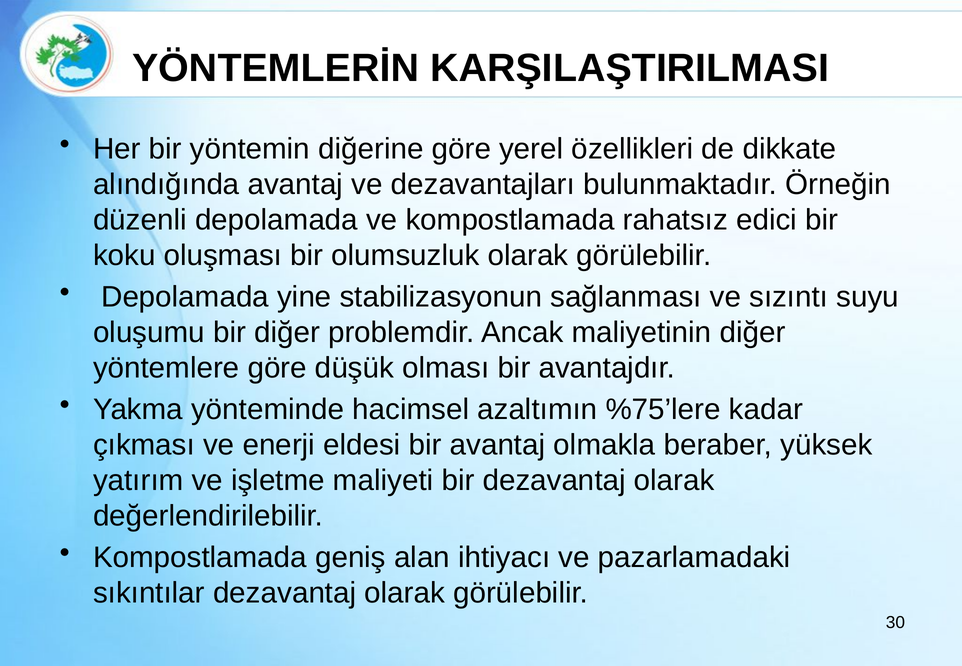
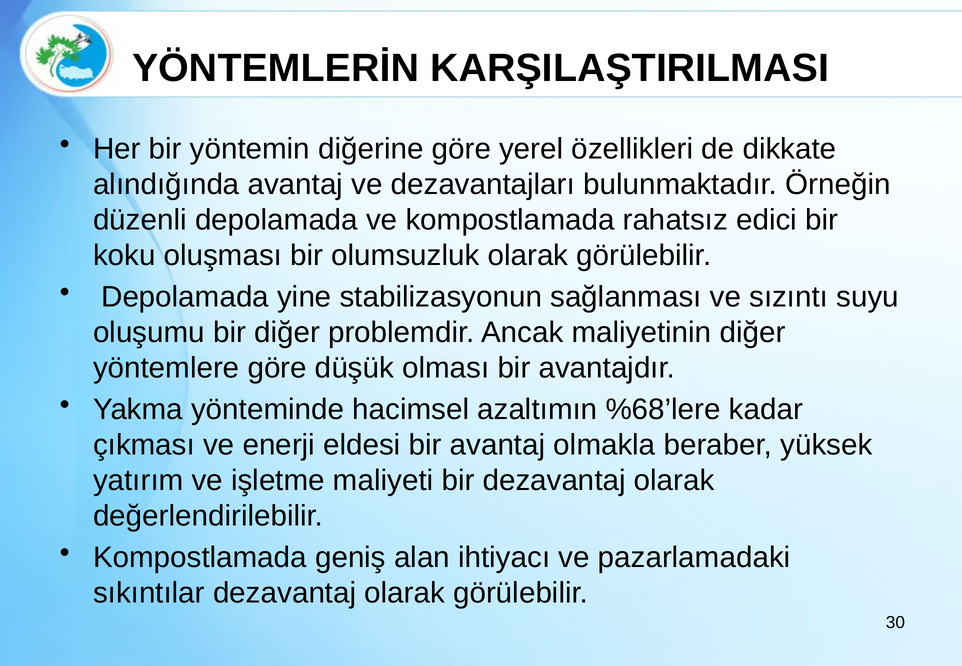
%75’lere: %75’lere -> %68’lere
